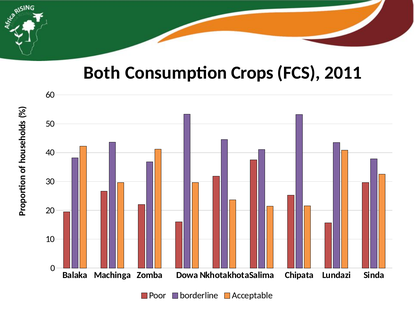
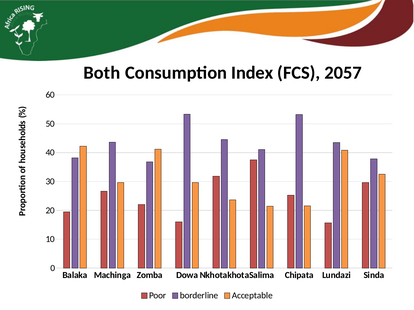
Crops: Crops -> Index
2011: 2011 -> 2057
